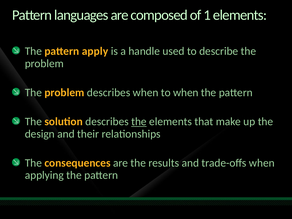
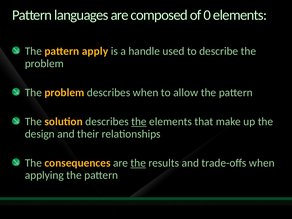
1: 1 -> 0
to when: when -> allow
the at (138, 163) underline: none -> present
